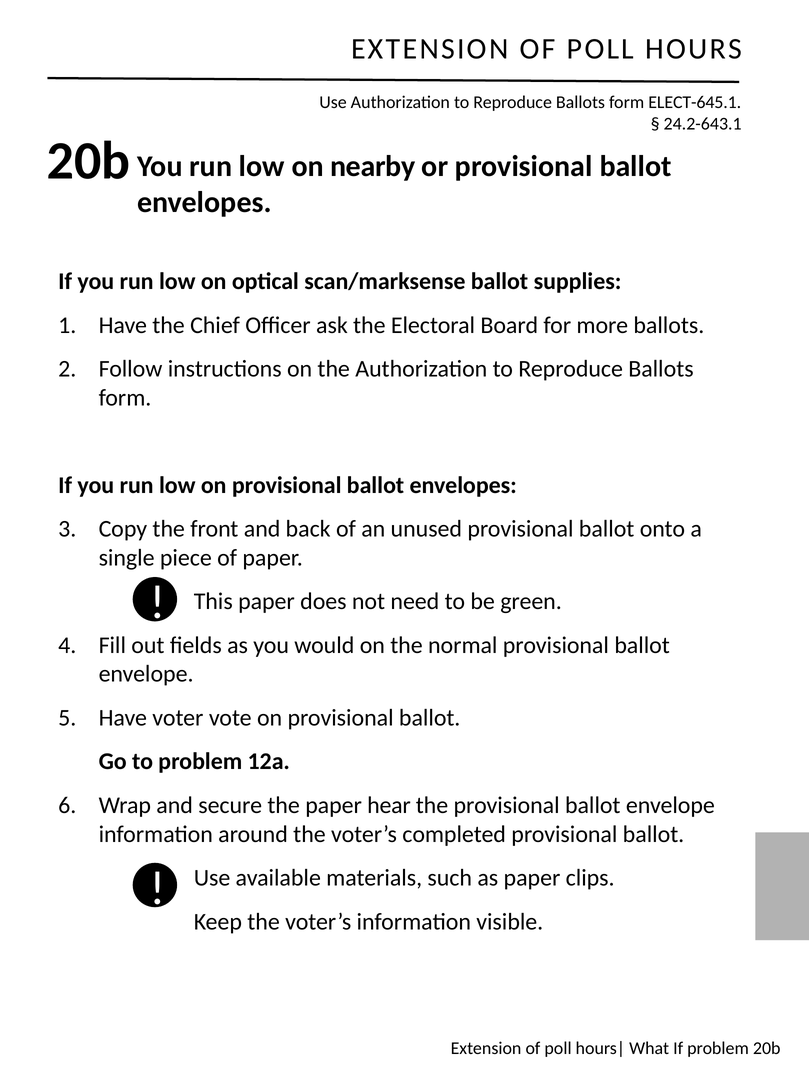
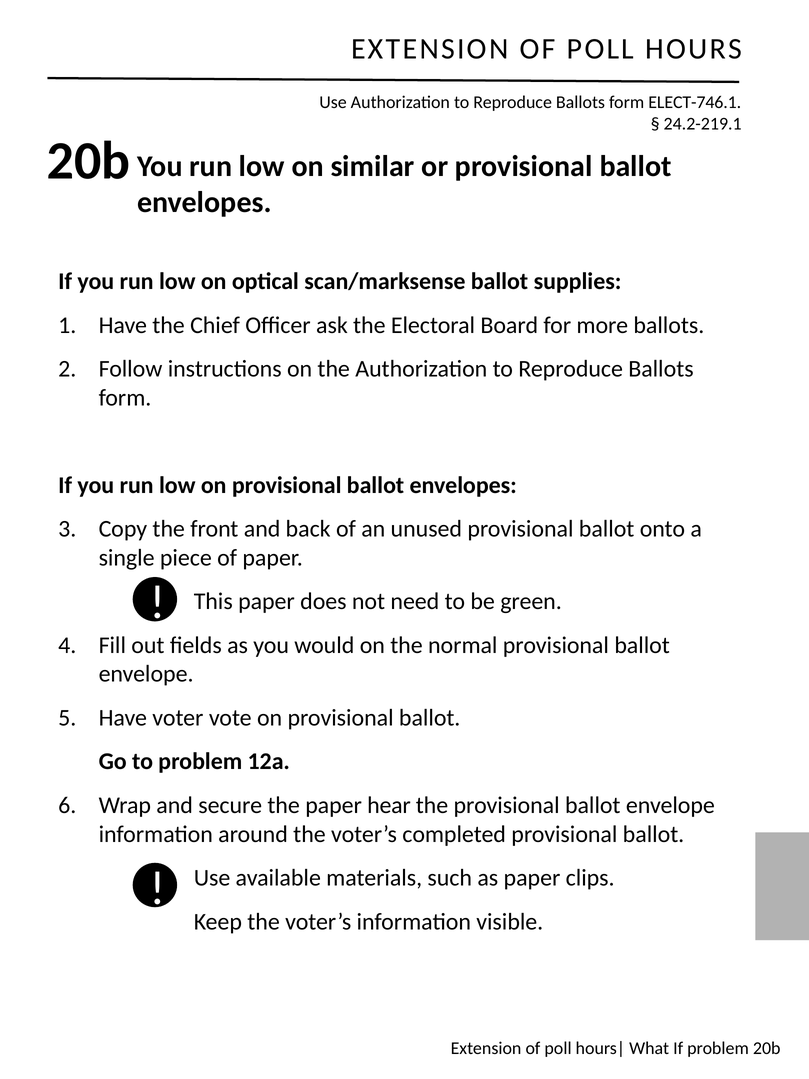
ELECT-645.1: ELECT-645.1 -> ELECT-746.1
24.2-643.1: 24.2-643.1 -> 24.2-219.1
nearby: nearby -> similar
